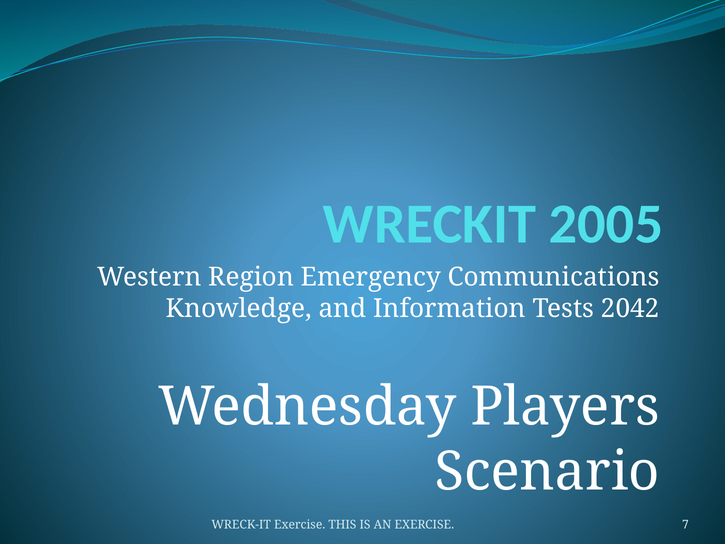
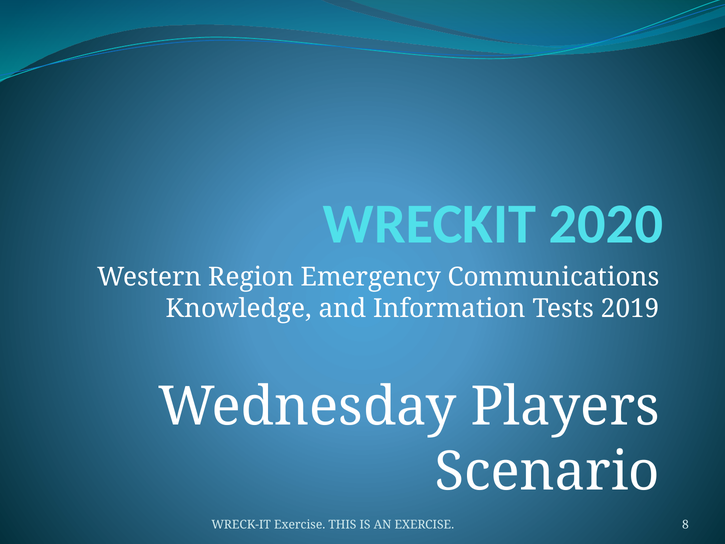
2005: 2005 -> 2020
2042: 2042 -> 2019
7: 7 -> 8
